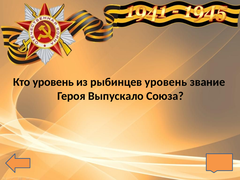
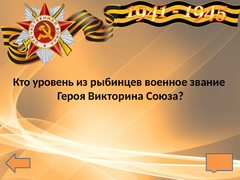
рыбинцев уровень: уровень -> военное
Выпускало: Выпускало -> Викторина
